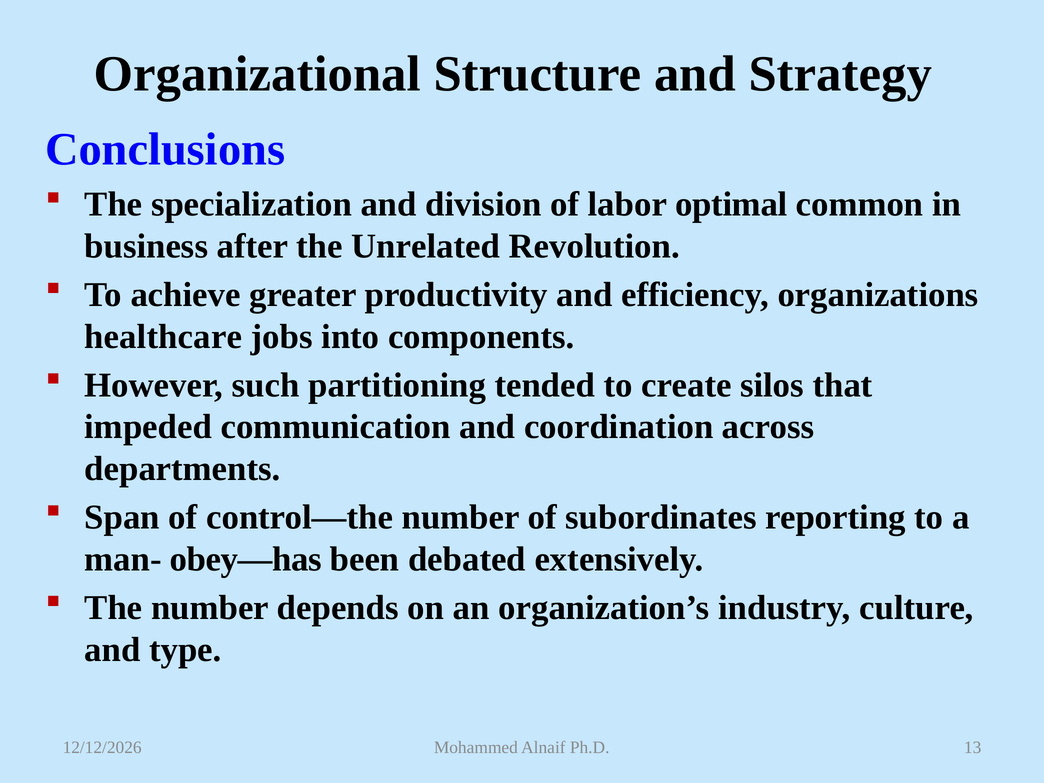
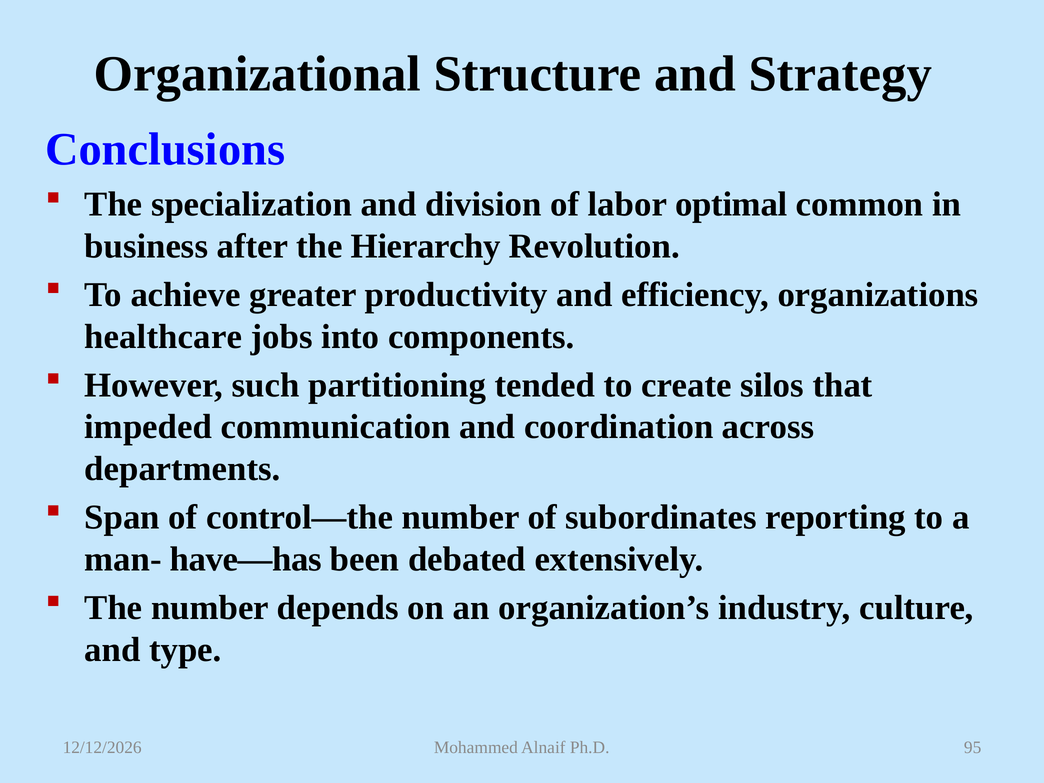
Unrelated: Unrelated -> Hierarchy
obey—has: obey—has -> have—has
13: 13 -> 95
